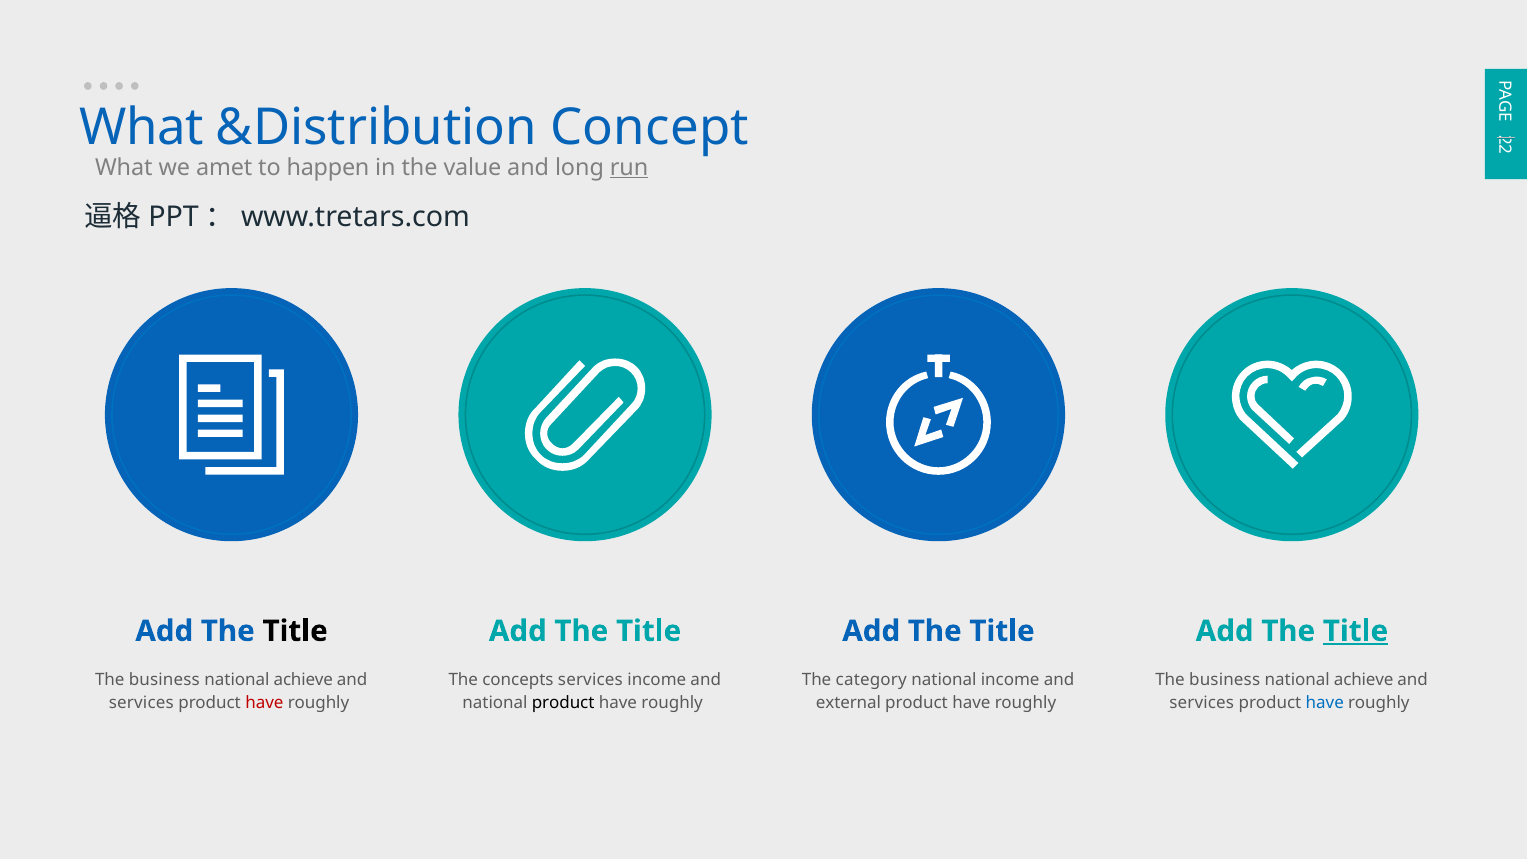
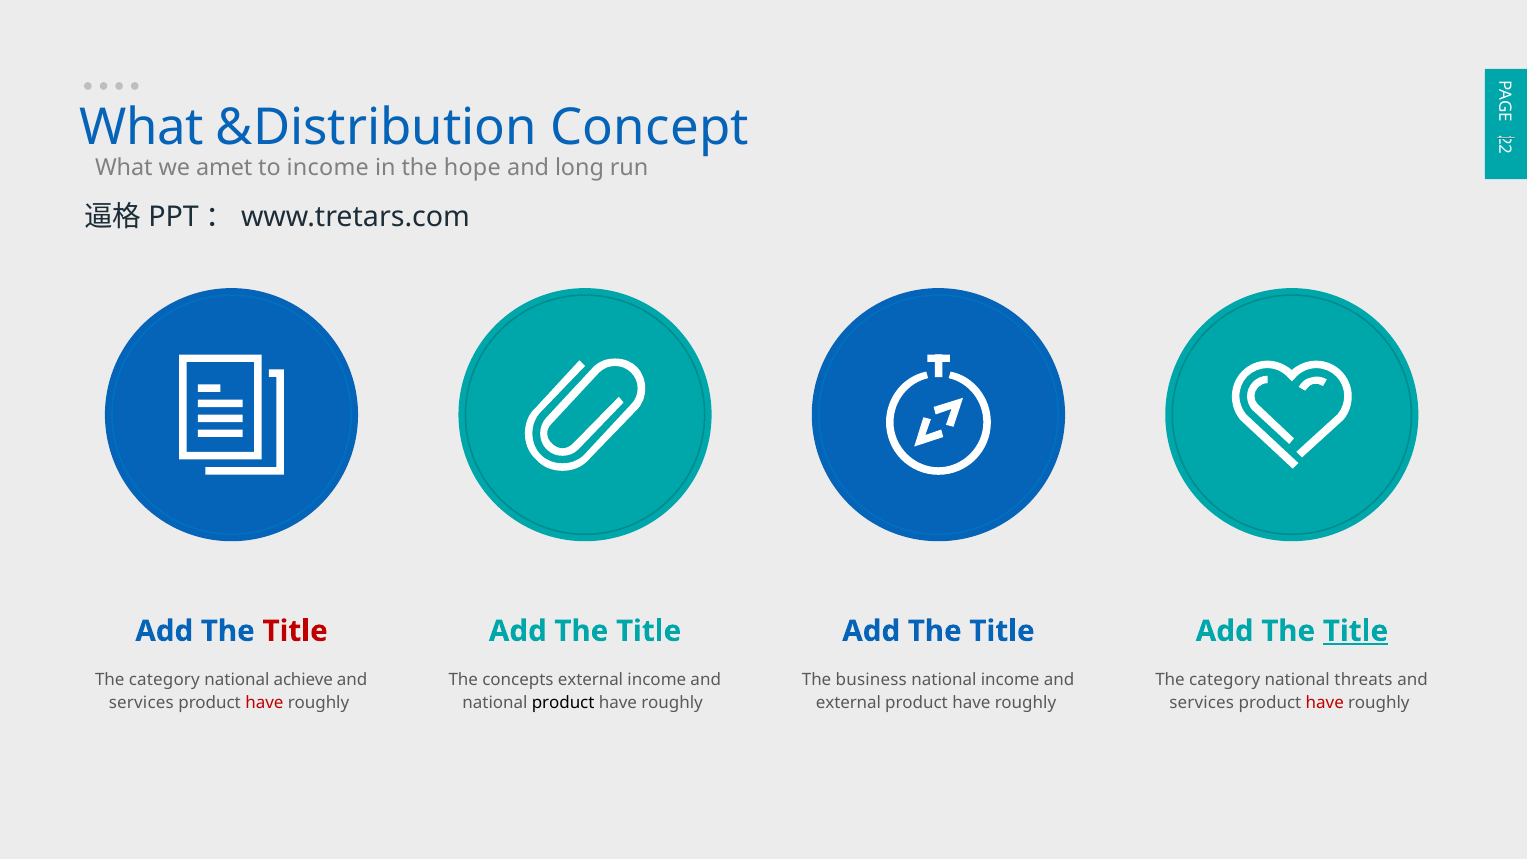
to happen: happen -> income
value: value -> hope
run underline: present -> none
Title at (295, 631) colour: black -> red
business at (164, 680): business -> category
concepts services: services -> external
category: category -> business
business at (1225, 680): business -> category
achieve at (1364, 680): achieve -> threats
have at (1325, 703) colour: blue -> red
